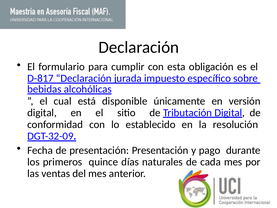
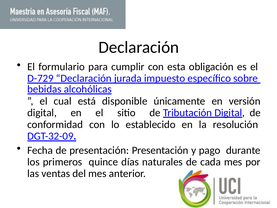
D-817: D-817 -> D-729
